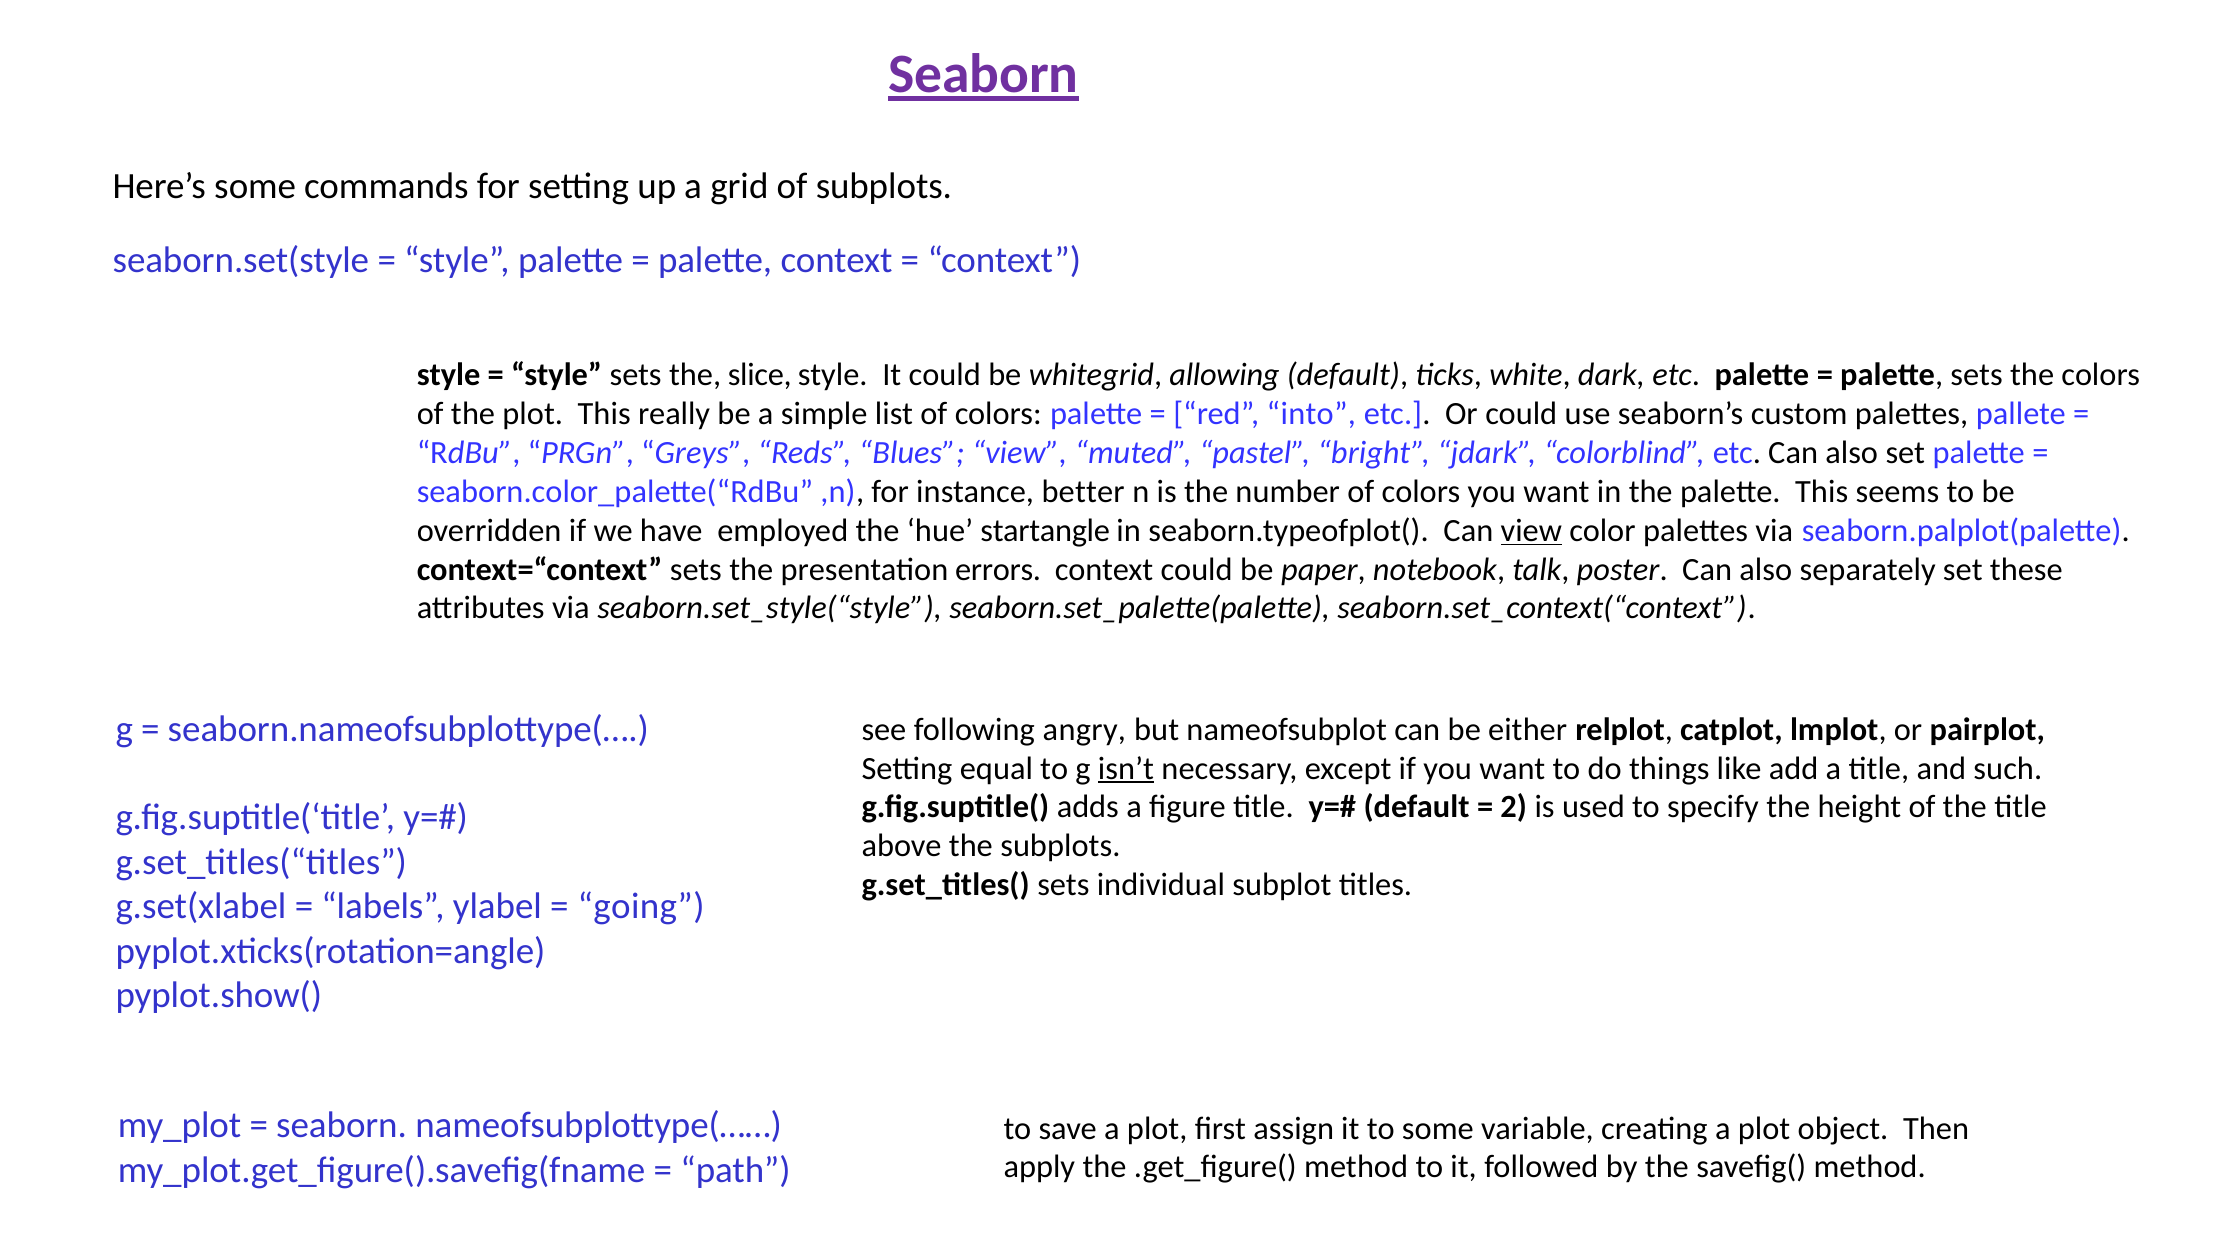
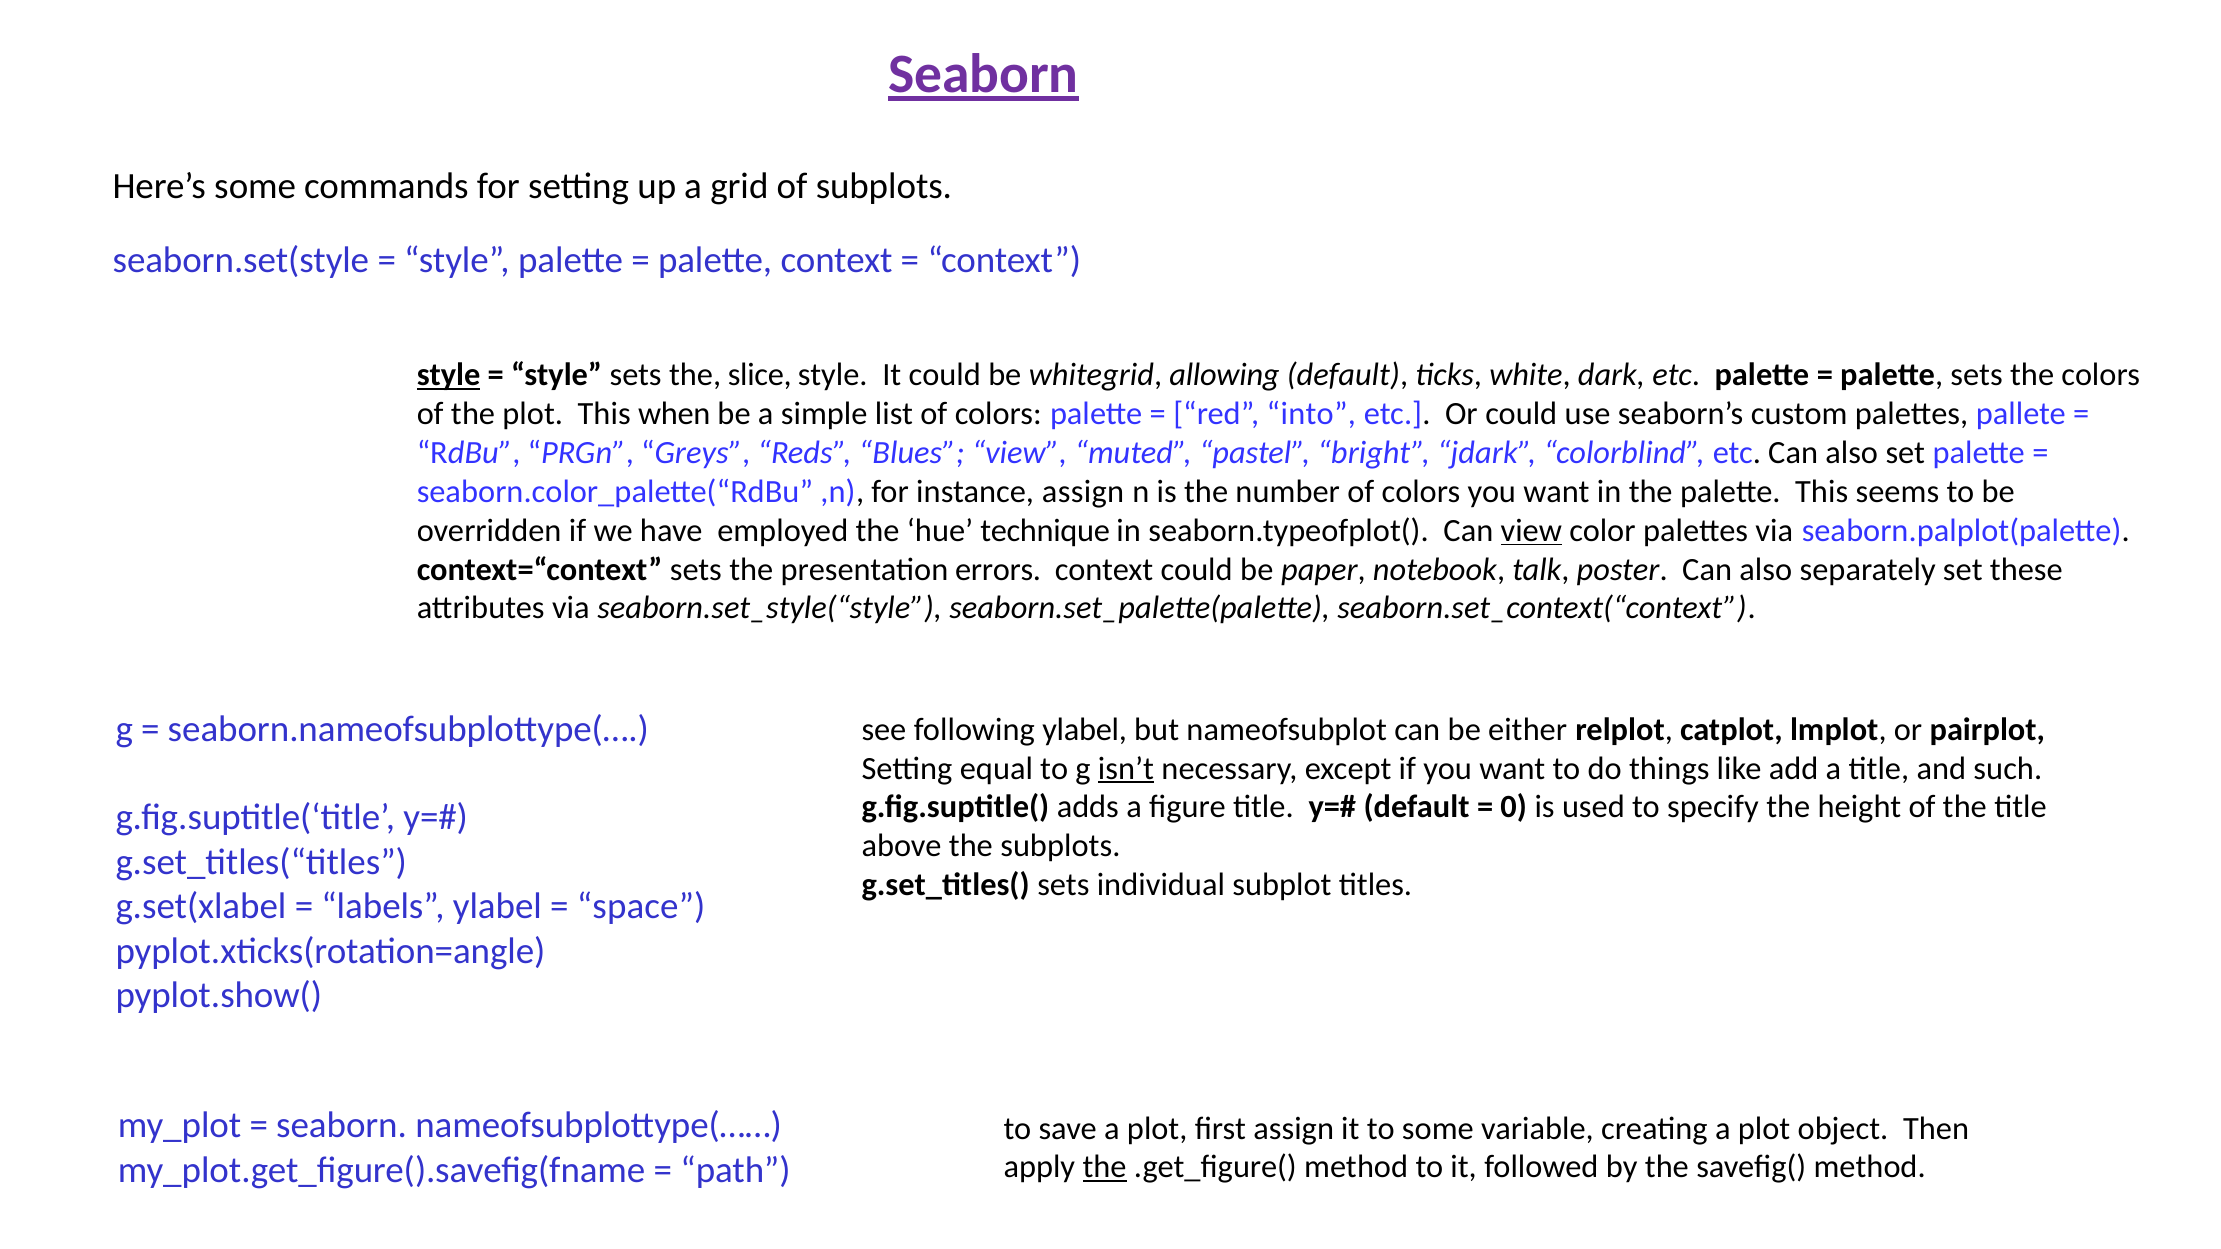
style at (449, 375) underline: none -> present
really: really -> when
instance better: better -> assign
startangle: startangle -> technique
following angry: angry -> ylabel
2: 2 -> 0
going: going -> space
the at (1105, 1168) underline: none -> present
